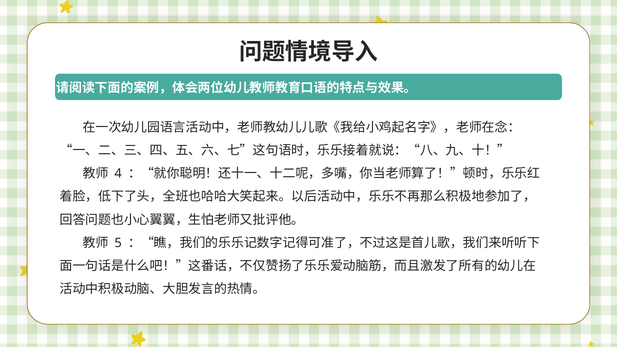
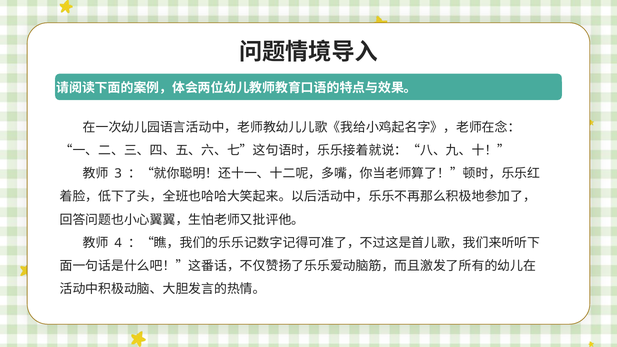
4: 4 -> 3
5: 5 -> 4
